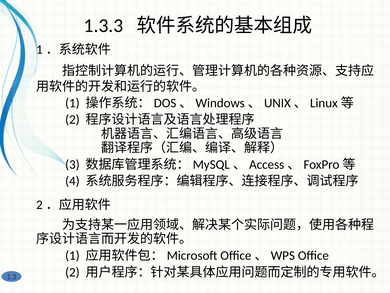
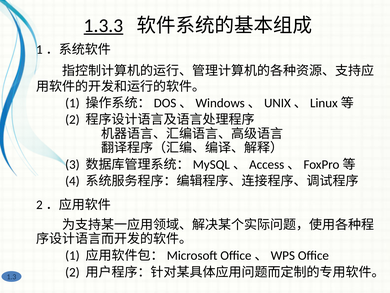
1.3.3 underline: none -> present
